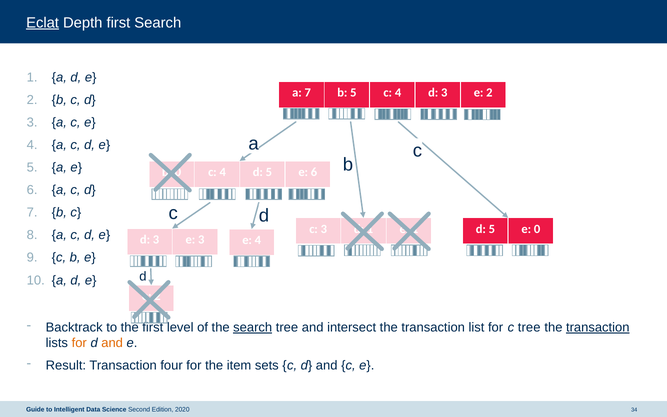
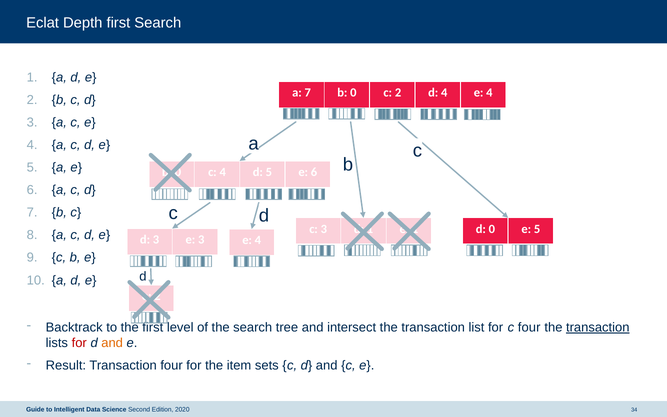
Eclat underline: present -> none
7 b 5: 5 -> 0
4 at (398, 93): 4 -> 2
3 at (444, 93): 3 -> 4
2 at (489, 93): 2 -> 4
5 at (492, 229): 5 -> 0
0 at (537, 229): 0 -> 5
search at (253, 327) underline: present -> none
c tree: tree -> four
for at (79, 343) colour: orange -> red
